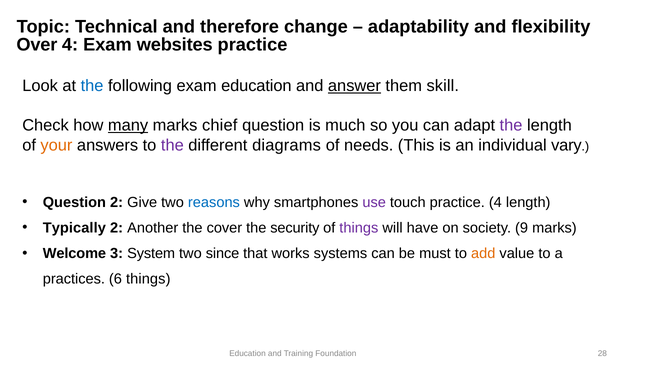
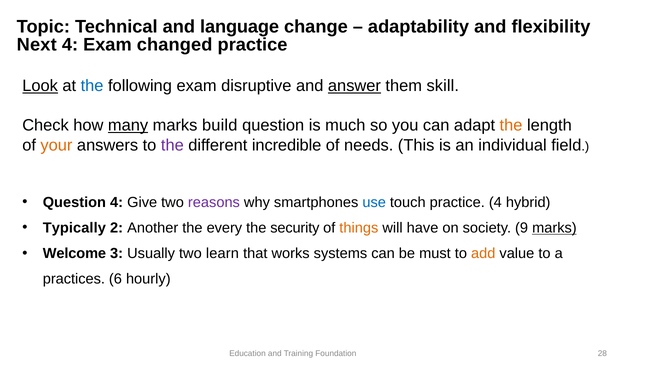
therefore: therefore -> language
Over: Over -> Next
websites: websites -> changed
Look underline: none -> present
exam education: education -> disruptive
chief: chief -> build
the at (511, 125) colour: purple -> orange
diagrams: diagrams -> incredible
vary: vary -> field
Question 2: 2 -> 4
reasons colour: blue -> purple
use colour: purple -> blue
4 length: length -> hybrid
cover: cover -> every
things at (359, 228) colour: purple -> orange
marks at (554, 228) underline: none -> present
System: System -> Usually
since: since -> learn
6 things: things -> hourly
